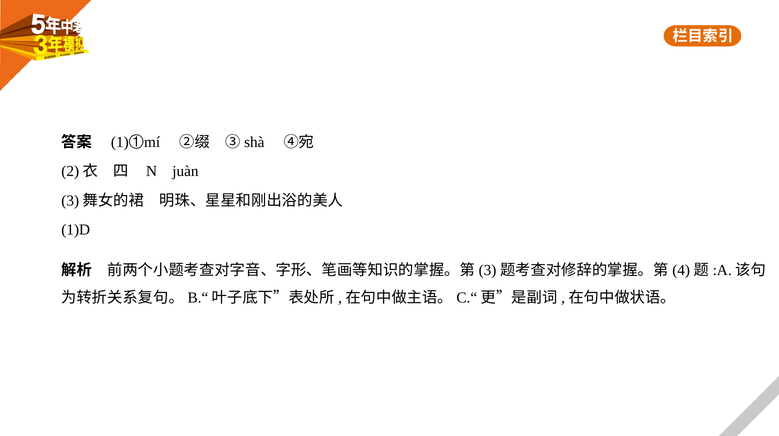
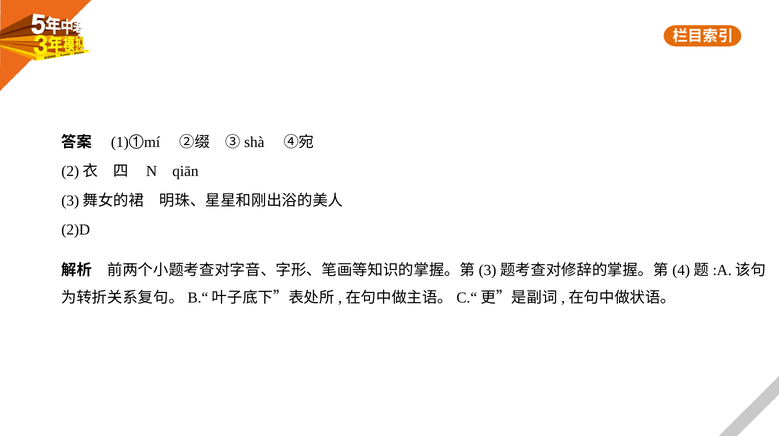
juàn: juàn -> qiān
1)D: 1)D -> 2)D
